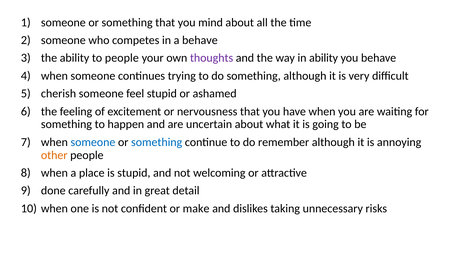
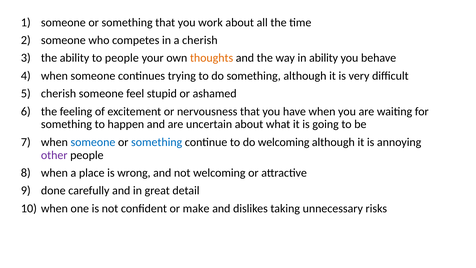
mind: mind -> work
a behave: behave -> cherish
thoughts colour: purple -> orange
do remember: remember -> welcoming
other colour: orange -> purple
is stupid: stupid -> wrong
